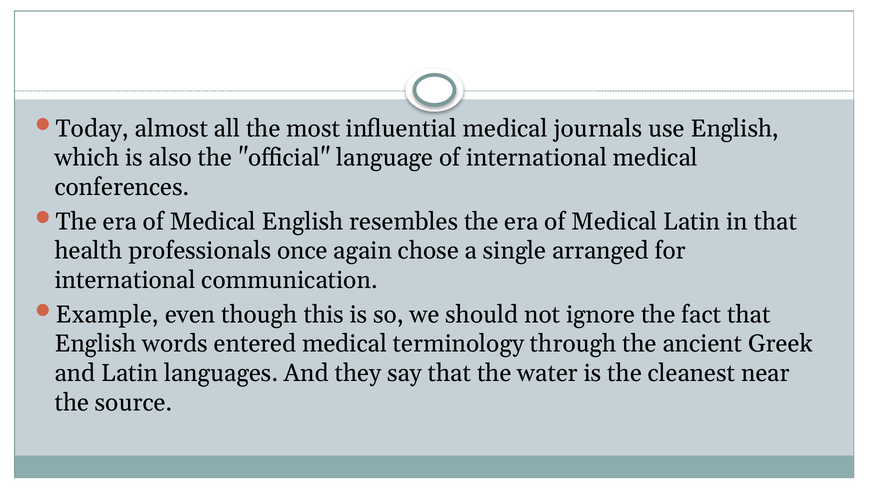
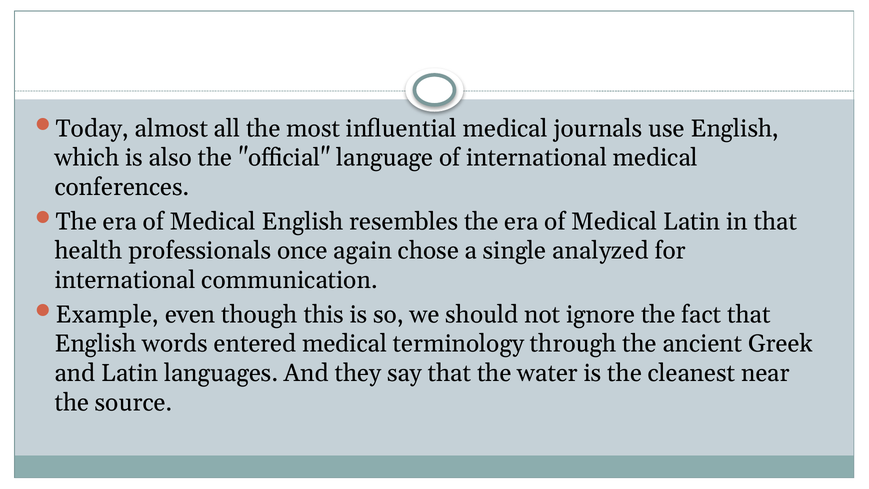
arranged: arranged -> analyzed
